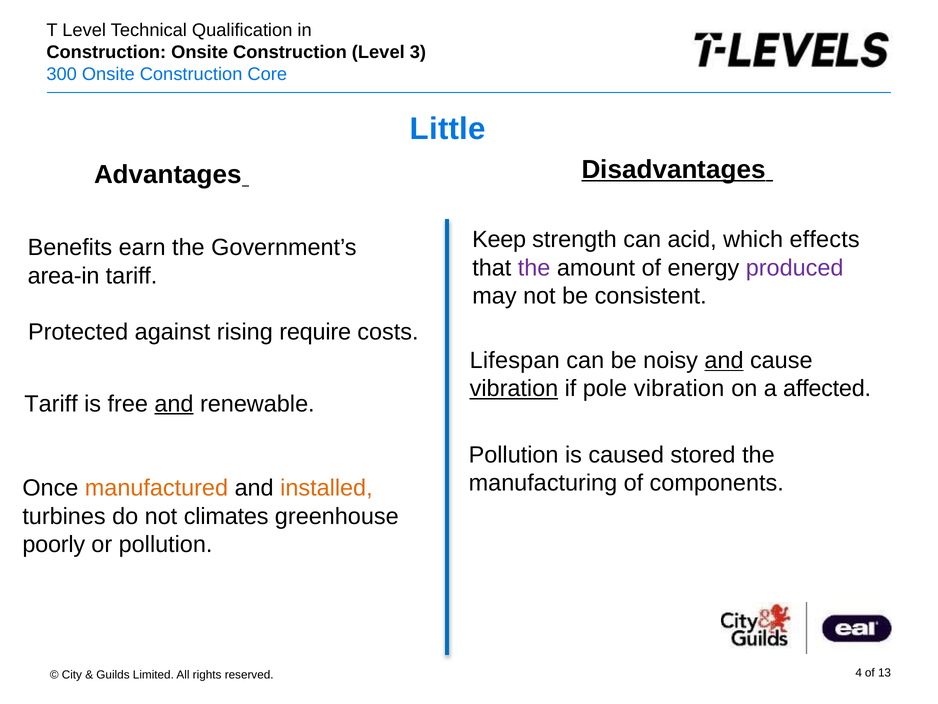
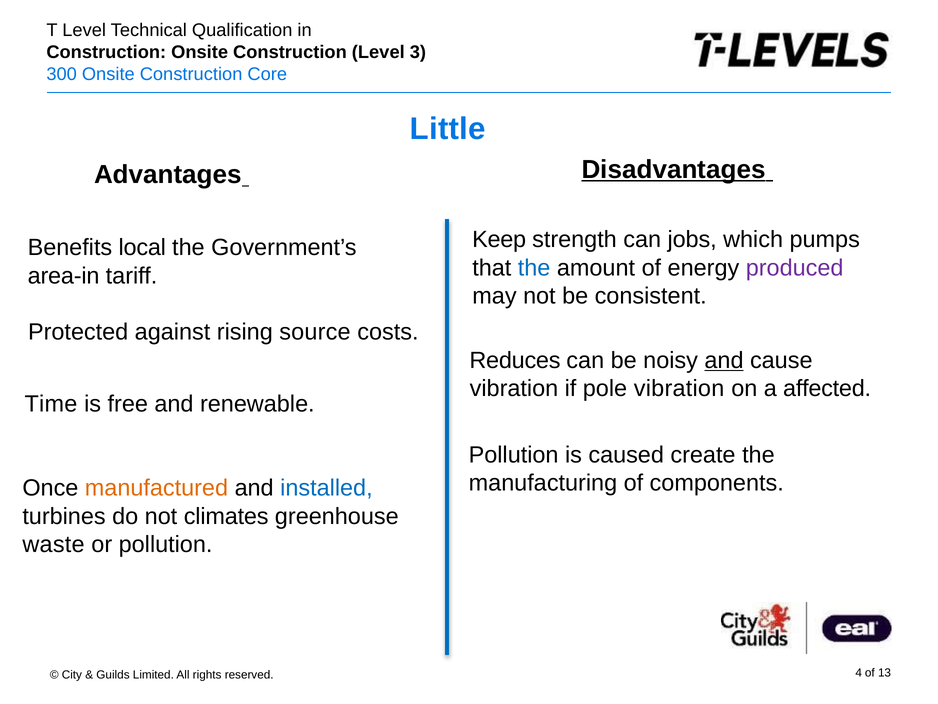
acid: acid -> jobs
effects: effects -> pumps
earn: earn -> local
the at (534, 268) colour: purple -> blue
require: require -> source
Lifespan: Lifespan -> Reduces
vibration at (514, 388) underline: present -> none
Tariff at (51, 404): Tariff -> Time
and at (174, 404) underline: present -> none
stored: stored -> create
installed colour: orange -> blue
poorly: poorly -> waste
